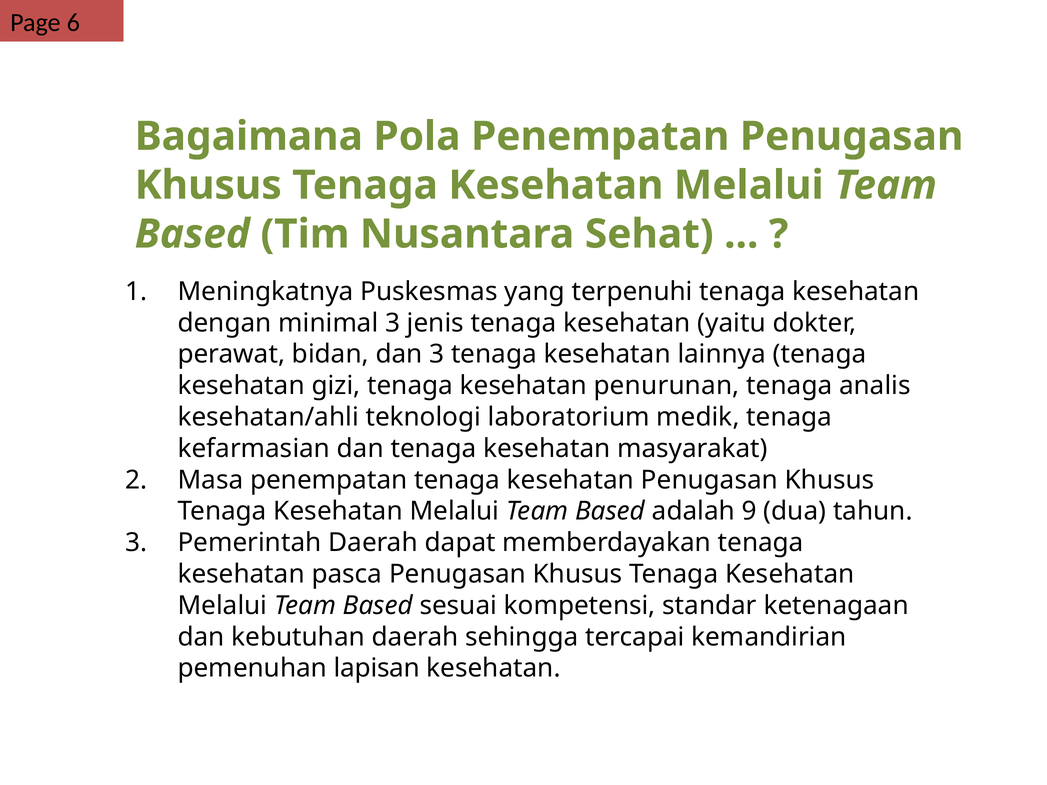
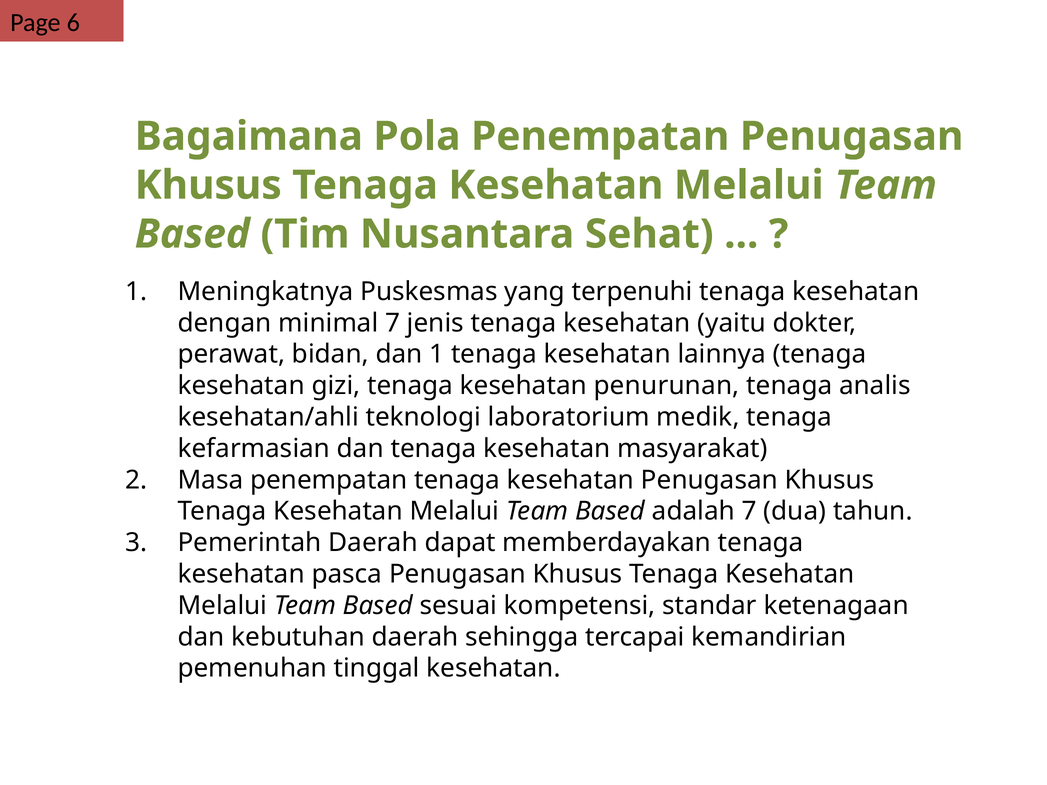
minimal 3: 3 -> 7
dan 3: 3 -> 1
adalah 9: 9 -> 7
lapisan: lapisan -> tinggal
